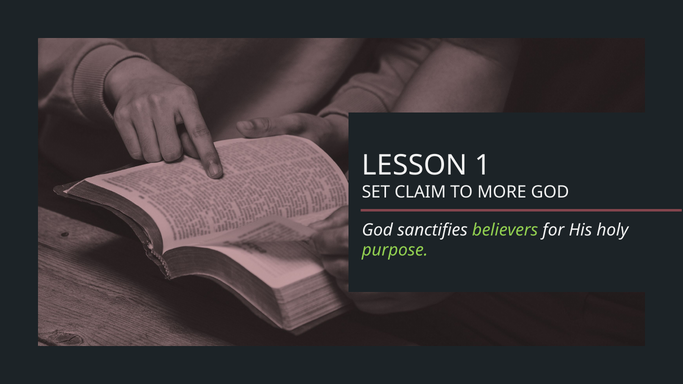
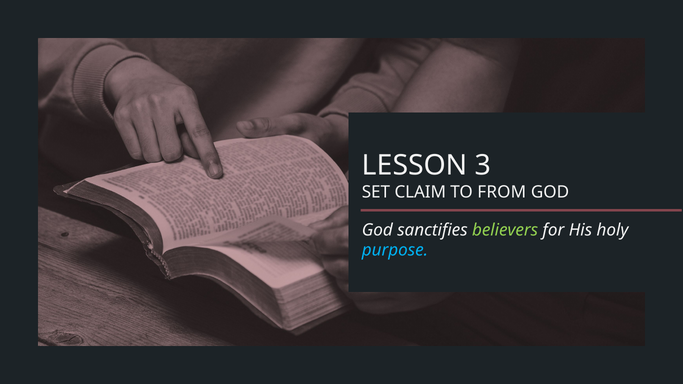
1: 1 -> 3
MORE: MORE -> FROM
purpose colour: light green -> light blue
